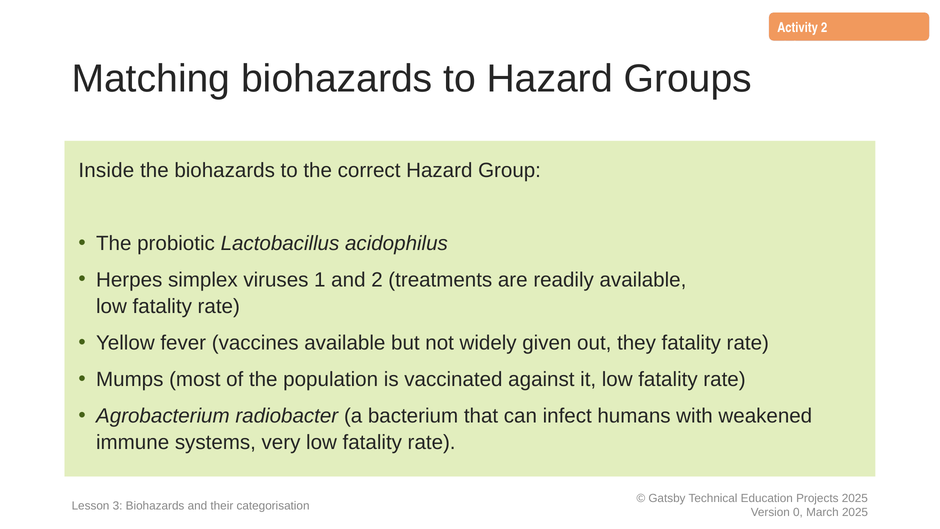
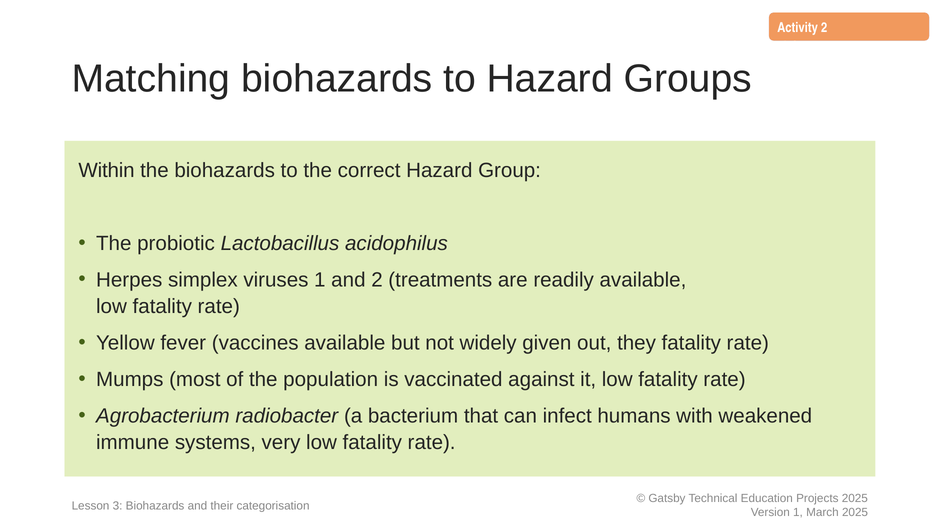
Inside: Inside -> Within
0 at (798, 512): 0 -> 1
